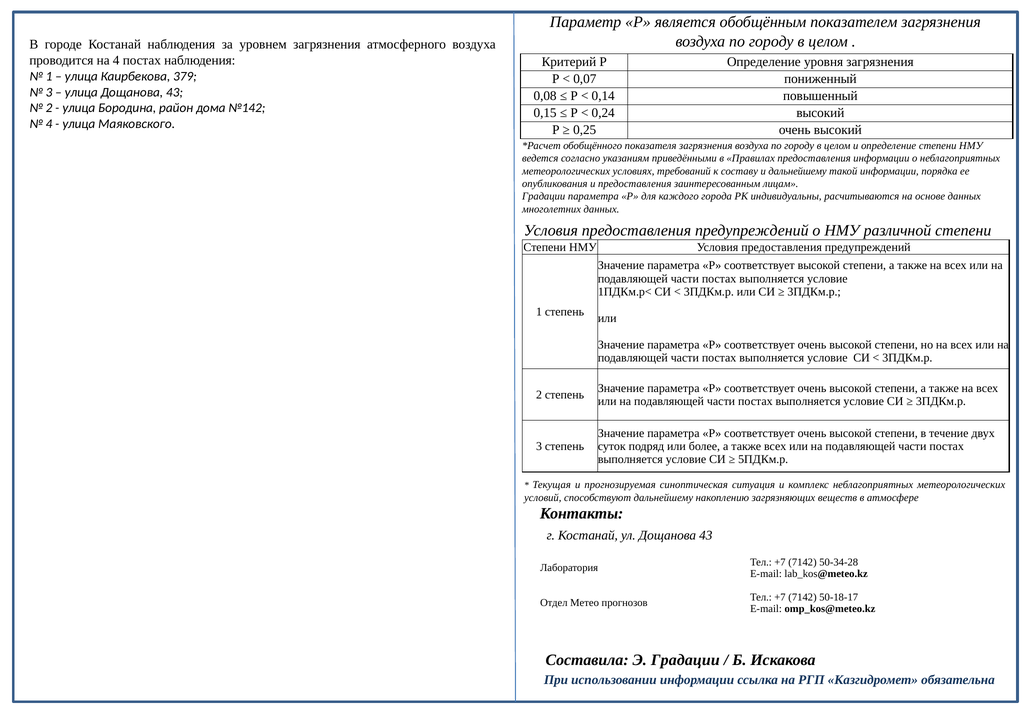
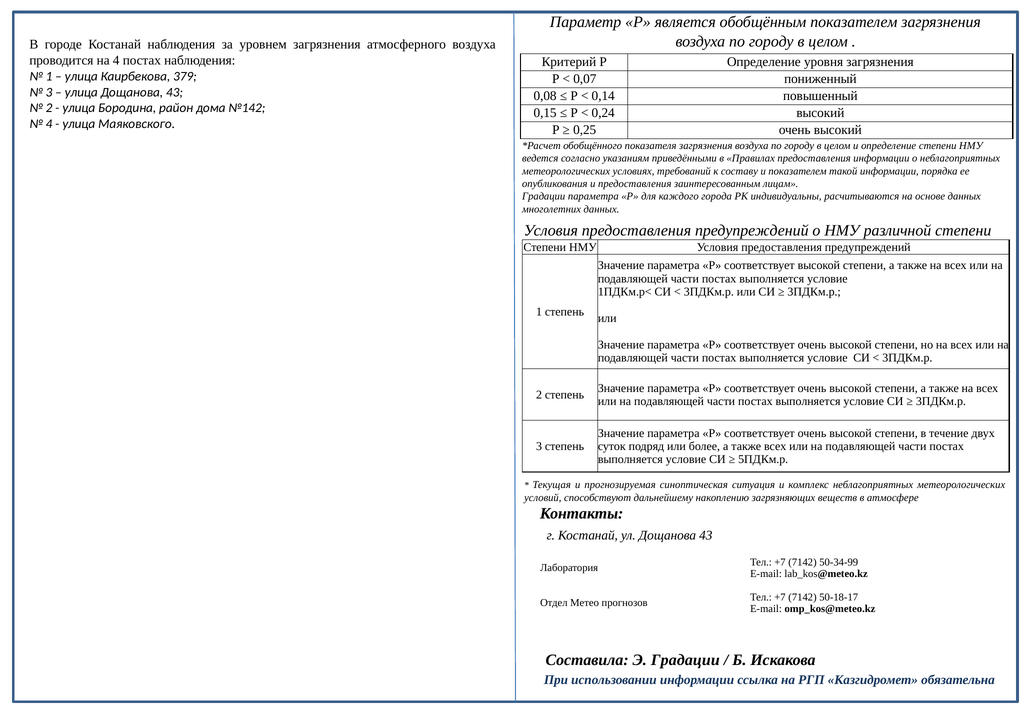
и дальнейшему: дальнейшему -> показателем
50-34-28: 50-34-28 -> 50-34-99
